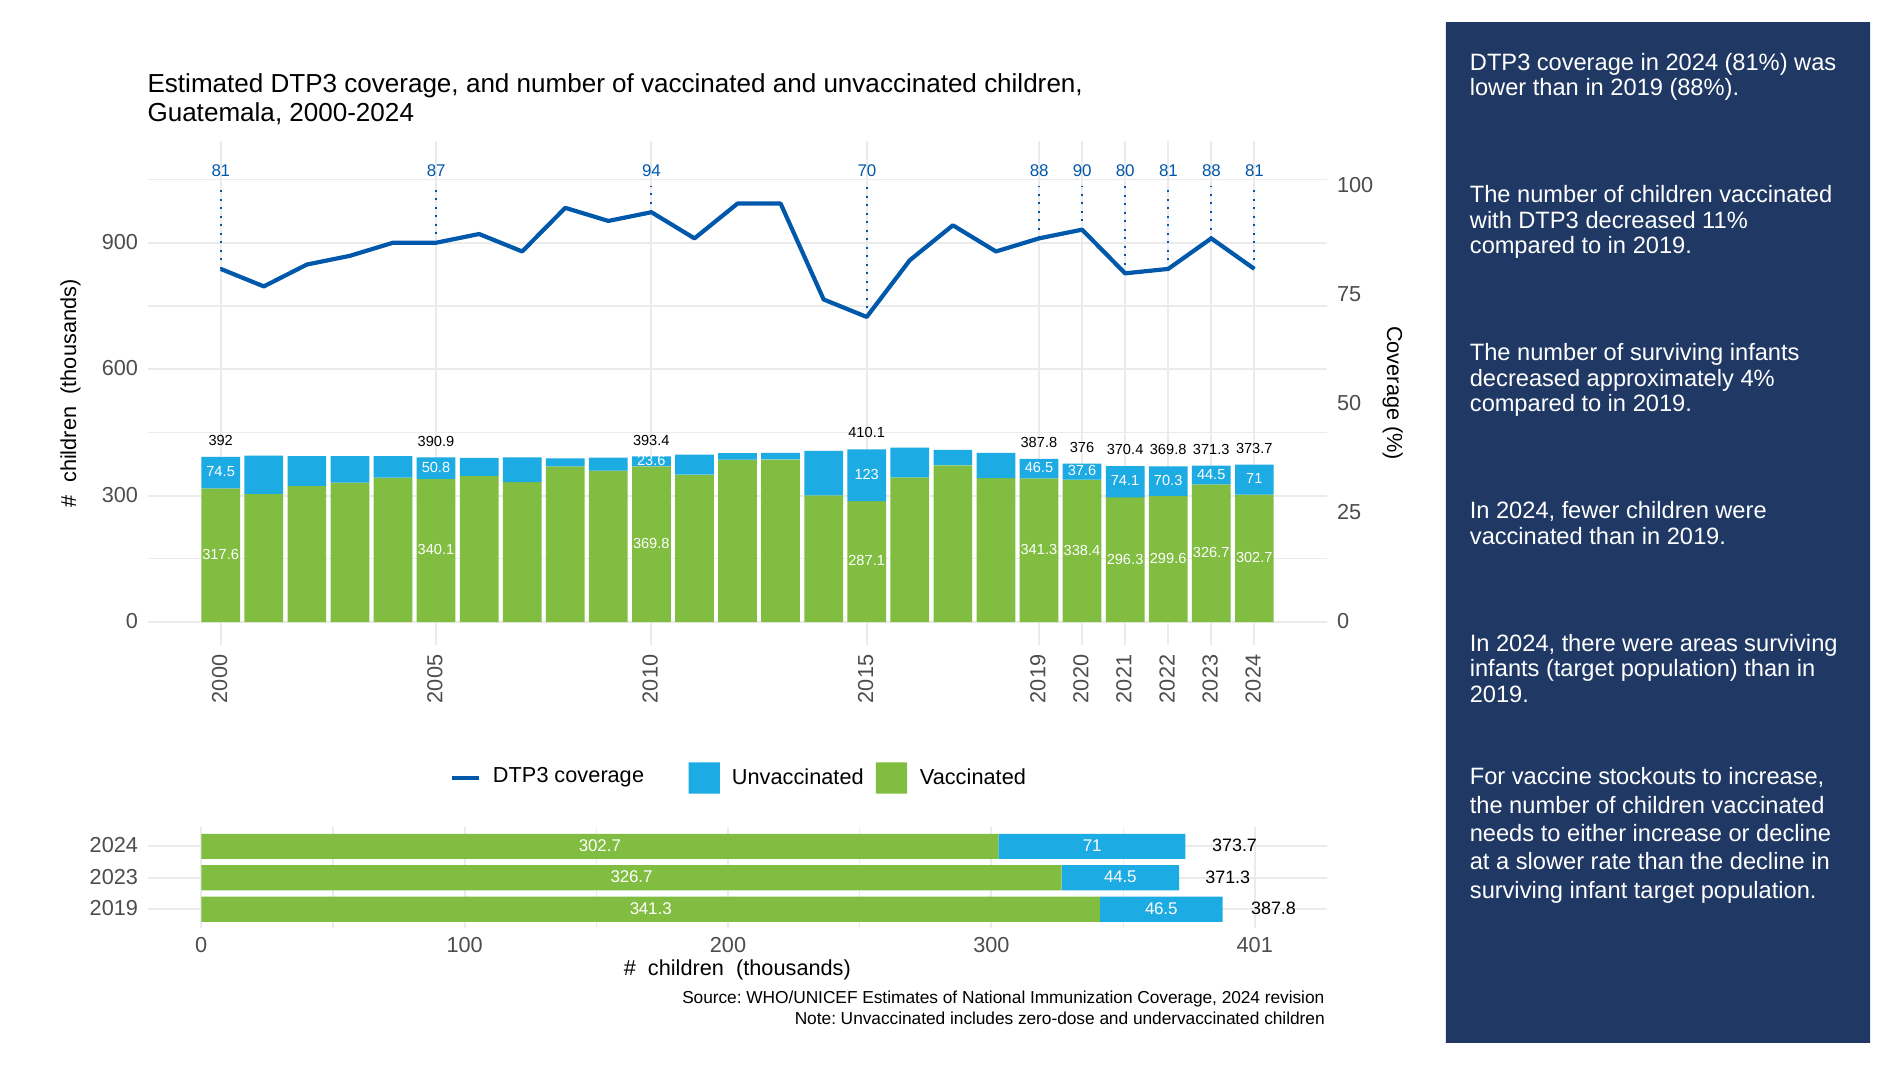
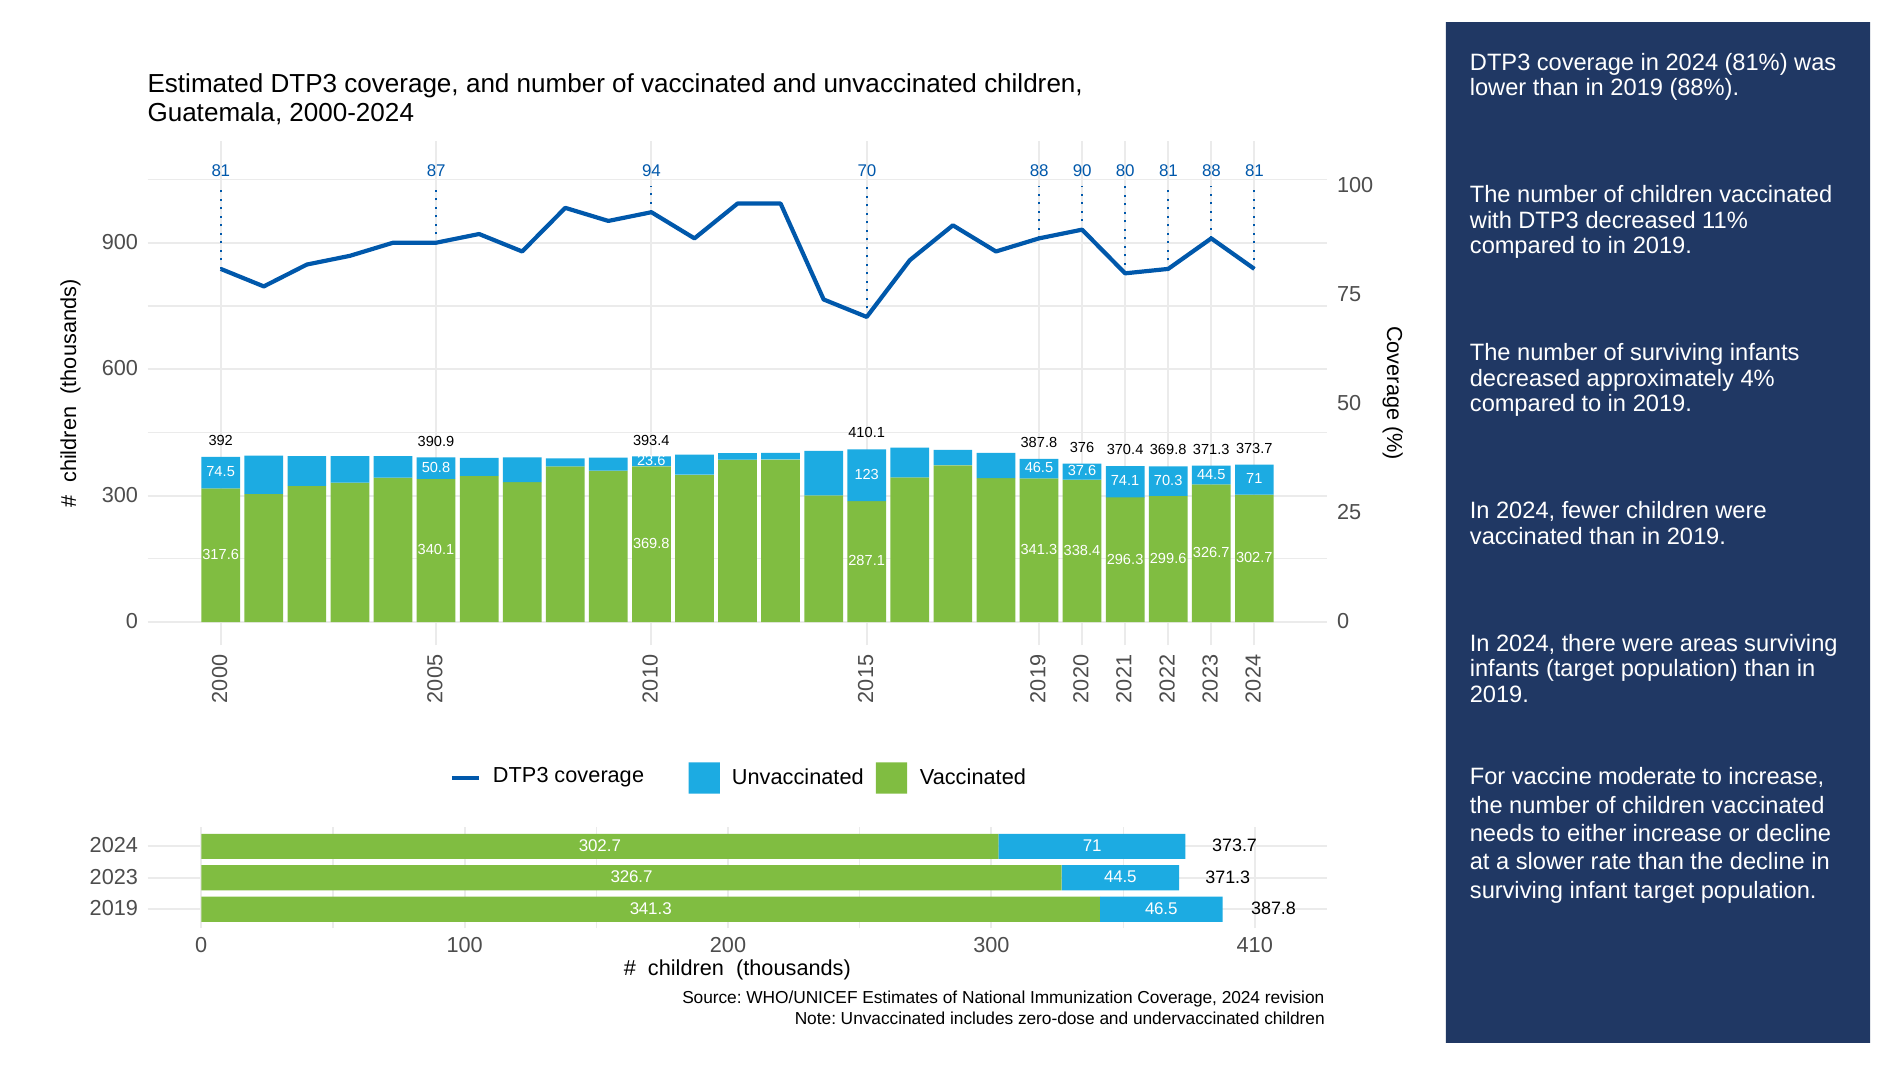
stockouts: stockouts -> moderate
401: 401 -> 410
